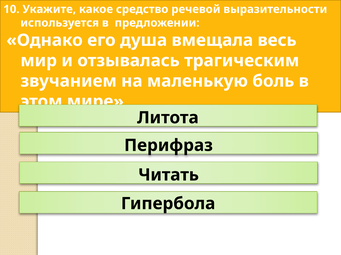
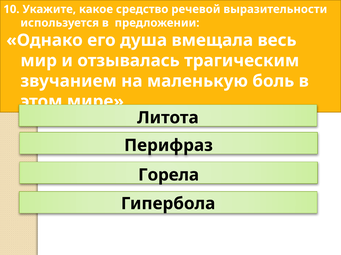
Читать: Читать -> Горела
